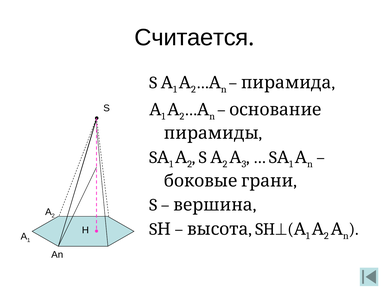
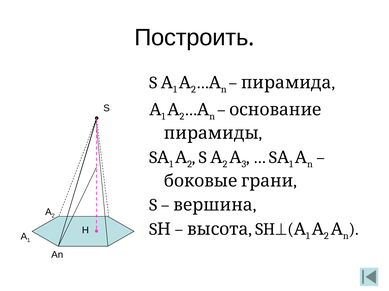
Считается: Считается -> Построить
